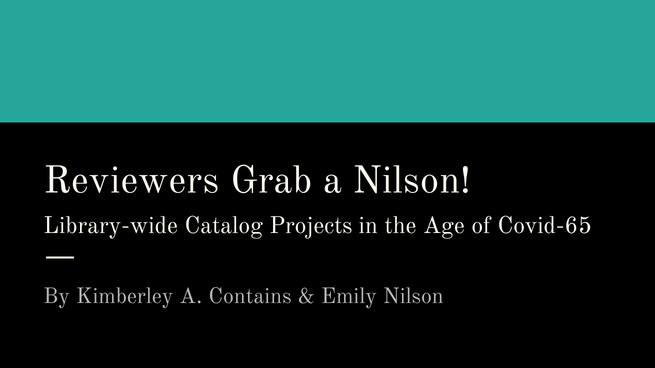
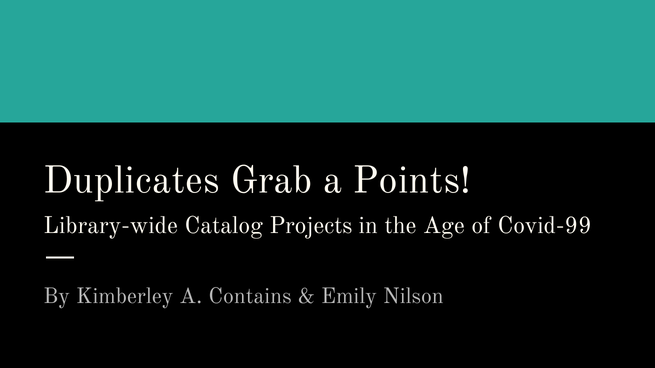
Reviewers: Reviewers -> Duplicates
a Nilson: Nilson -> Points
Covid-65: Covid-65 -> Covid-99
